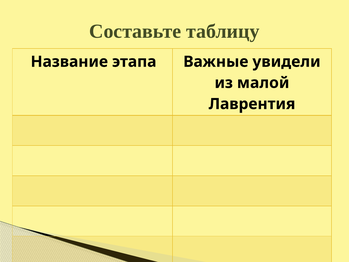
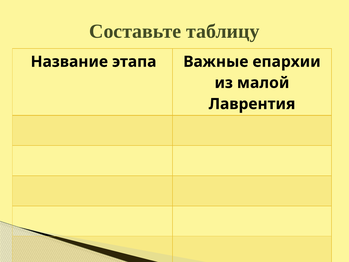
увидели: увидели -> епархии
